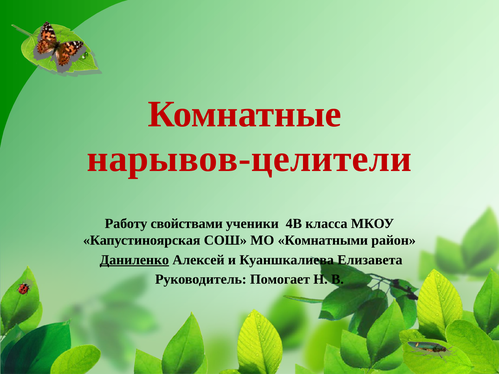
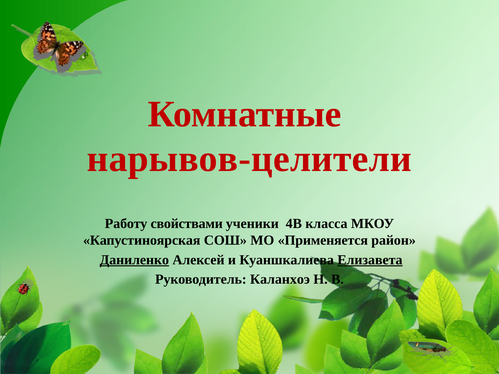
Комнатными: Комнатными -> Применяется
Елизавета underline: none -> present
Помогает: Помогает -> Каланхоэ
